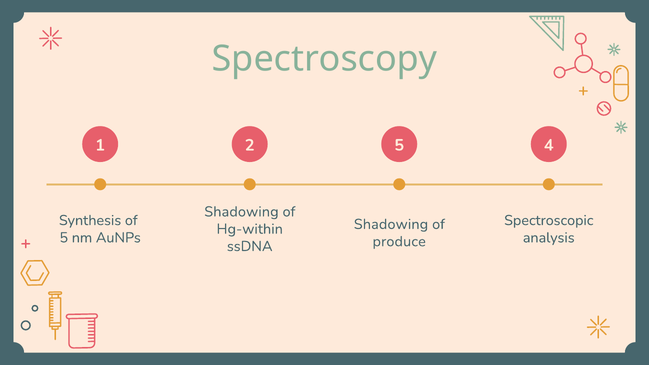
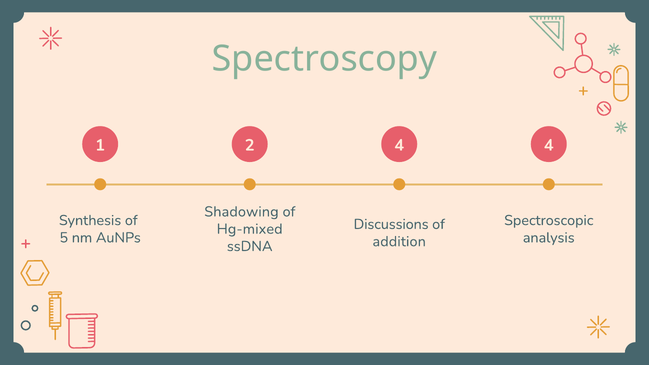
2 5: 5 -> 4
Shadowing at (391, 224): Shadowing -> Discussions
Hg-within: Hg-within -> Hg-mixed
produce: produce -> addition
